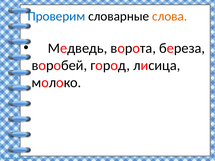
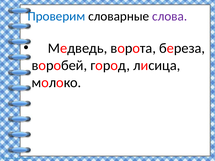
слова colour: orange -> purple
